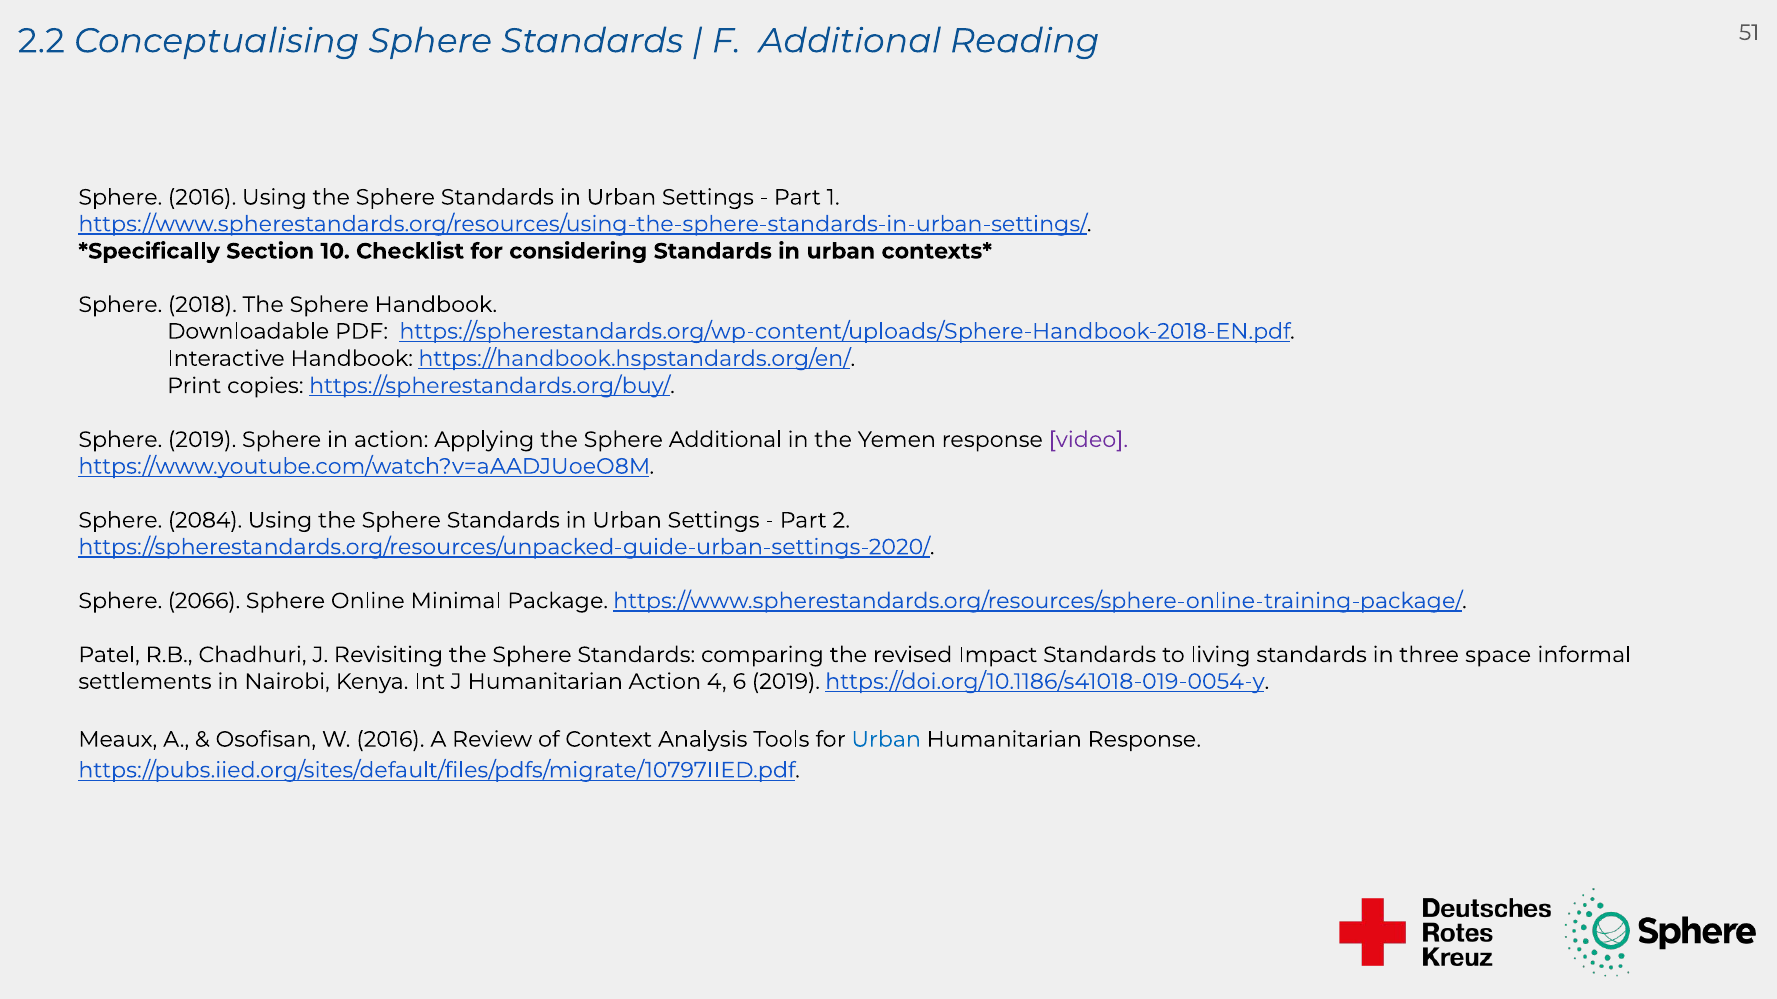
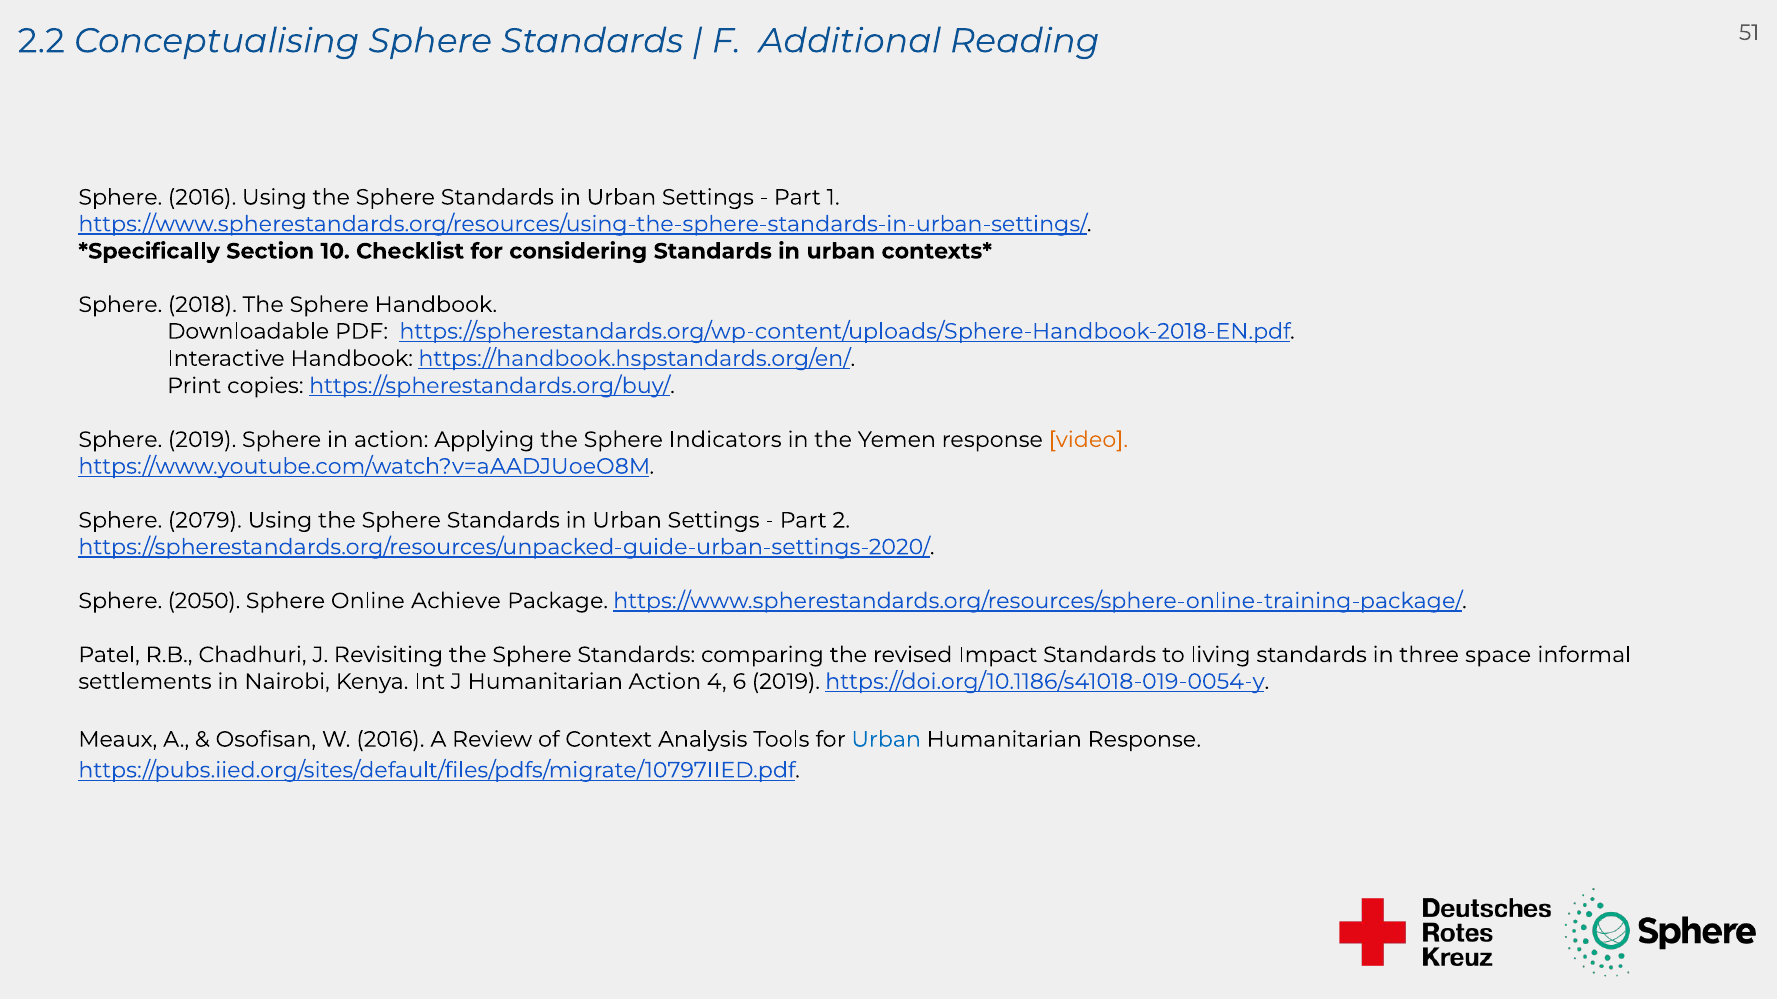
Sphere Additional: Additional -> Indicators
video colour: purple -> orange
2084: 2084 -> 2079
2066: 2066 -> 2050
Minimal: Minimal -> Achieve
